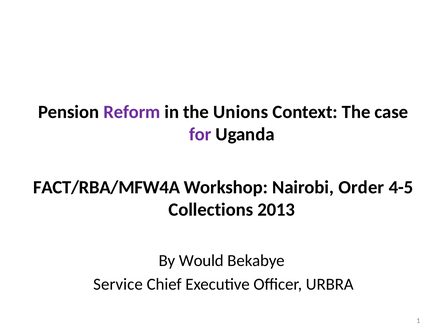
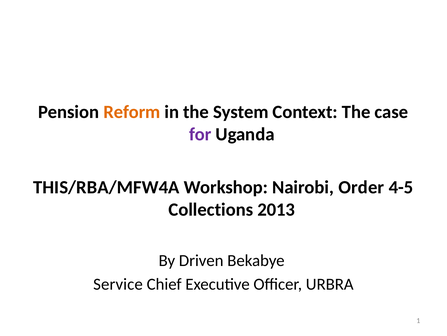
Reform colour: purple -> orange
Unions: Unions -> System
FACT/RBA/MFW4A: FACT/RBA/MFW4A -> THIS/RBA/MFW4A
Would: Would -> Driven
